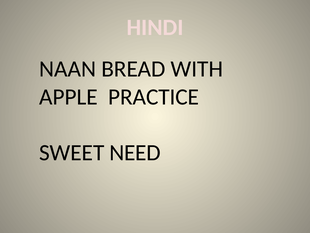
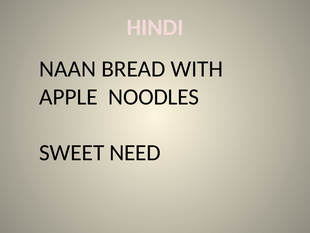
PRACTICE: PRACTICE -> NOODLES
